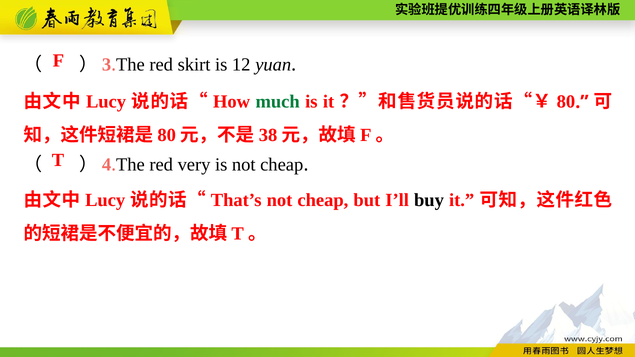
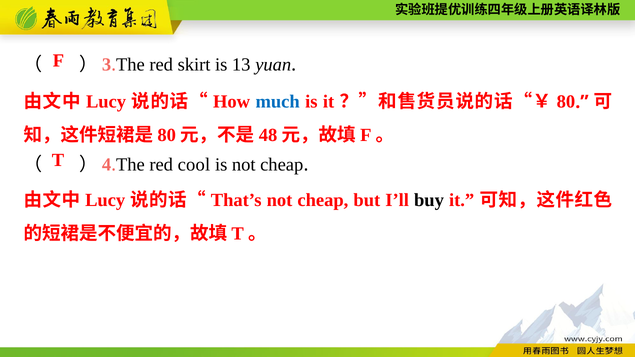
12: 12 -> 13
much colour: green -> blue
38: 38 -> 48
very: very -> cool
